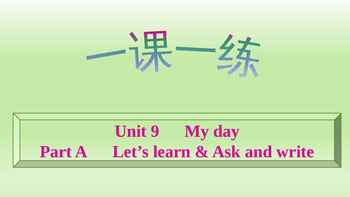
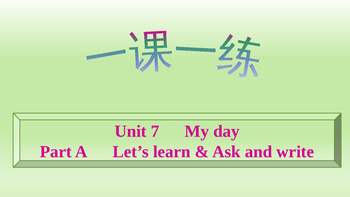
9: 9 -> 7
